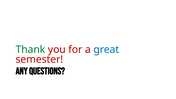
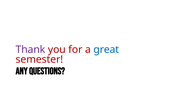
Thank colour: green -> purple
